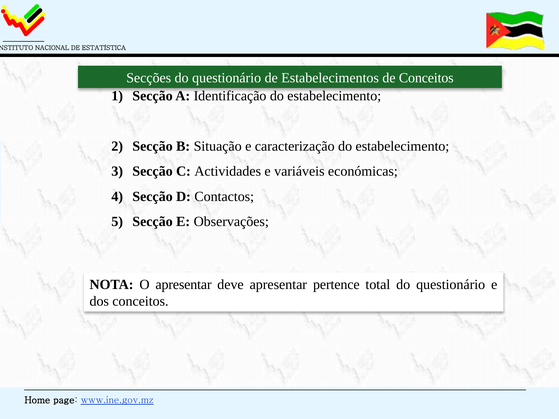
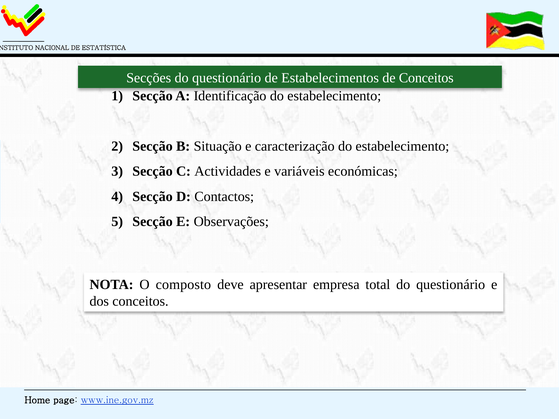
O apresentar: apresentar -> composto
pertence: pertence -> empresa
